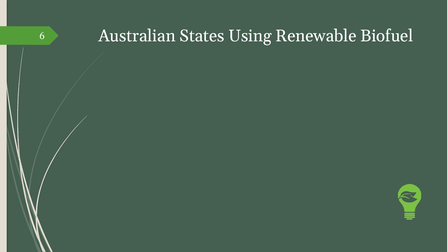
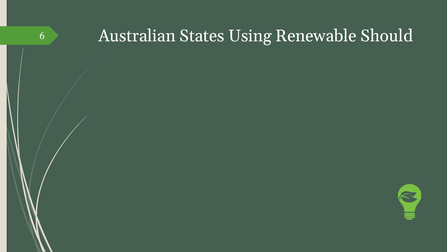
Biofuel: Biofuel -> Should
